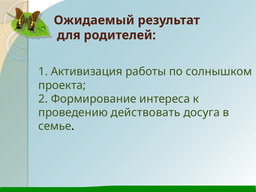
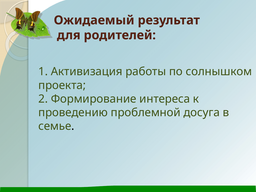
действовать: действовать -> проблемной
